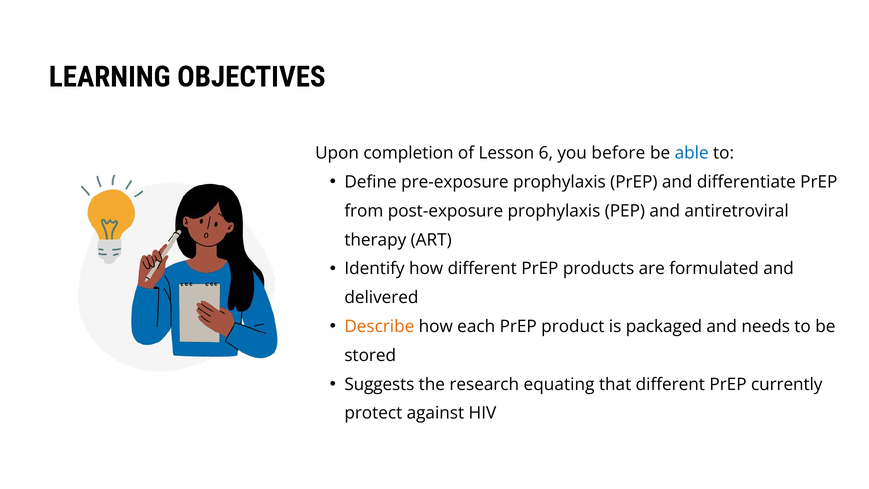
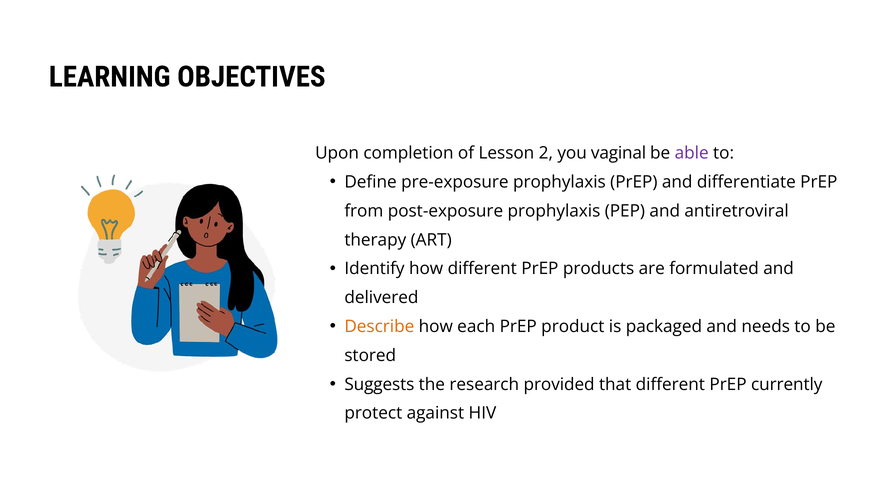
6: 6 -> 2
before: before -> vaginal
able colour: blue -> purple
equating: equating -> provided
